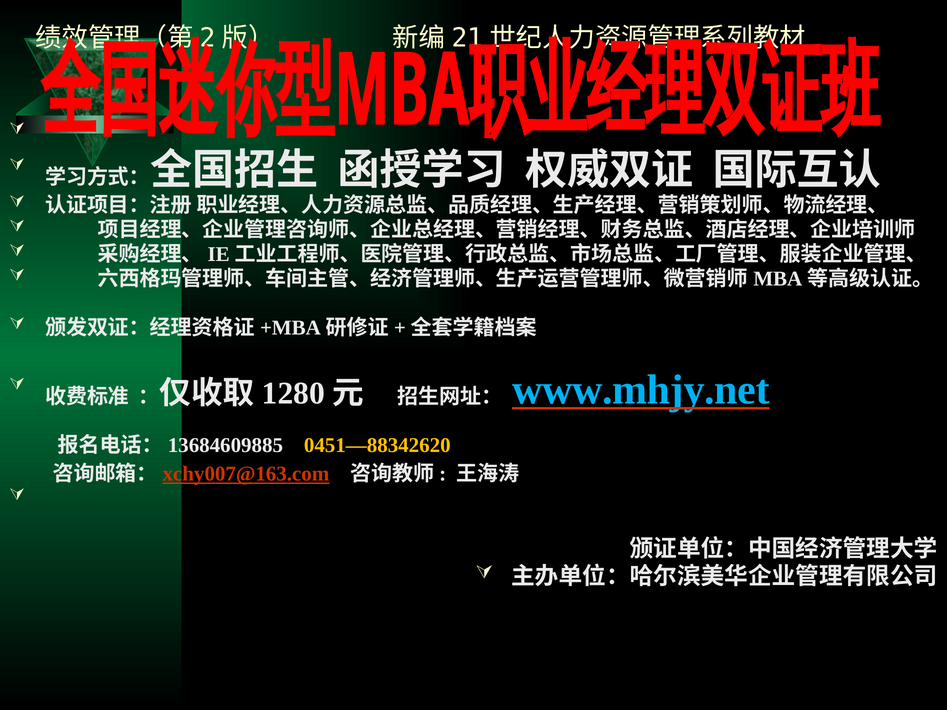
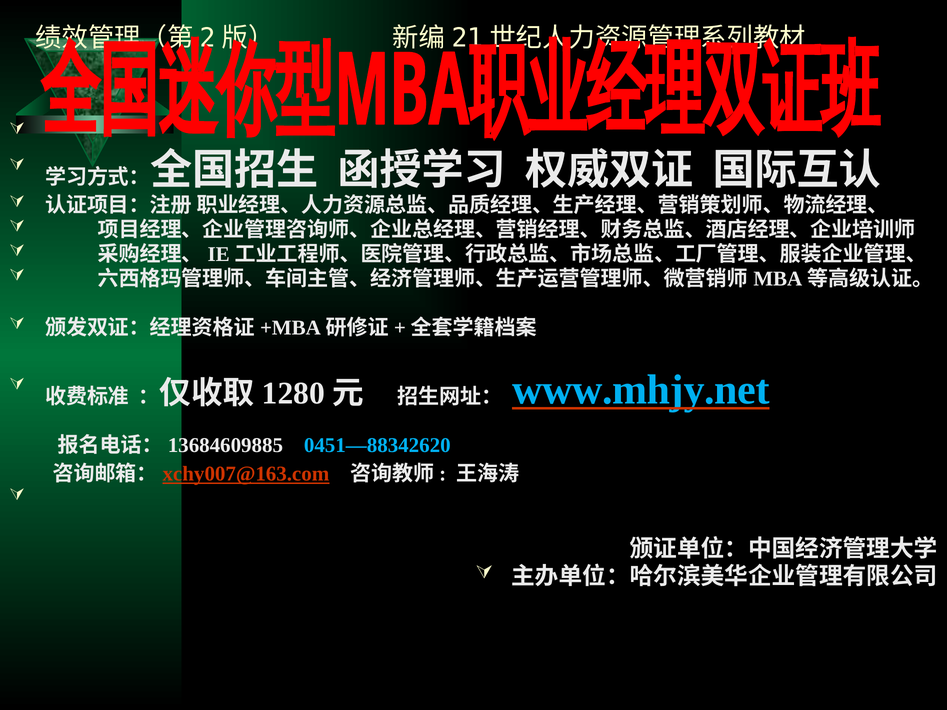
0451—88342620 colour: yellow -> light blue
